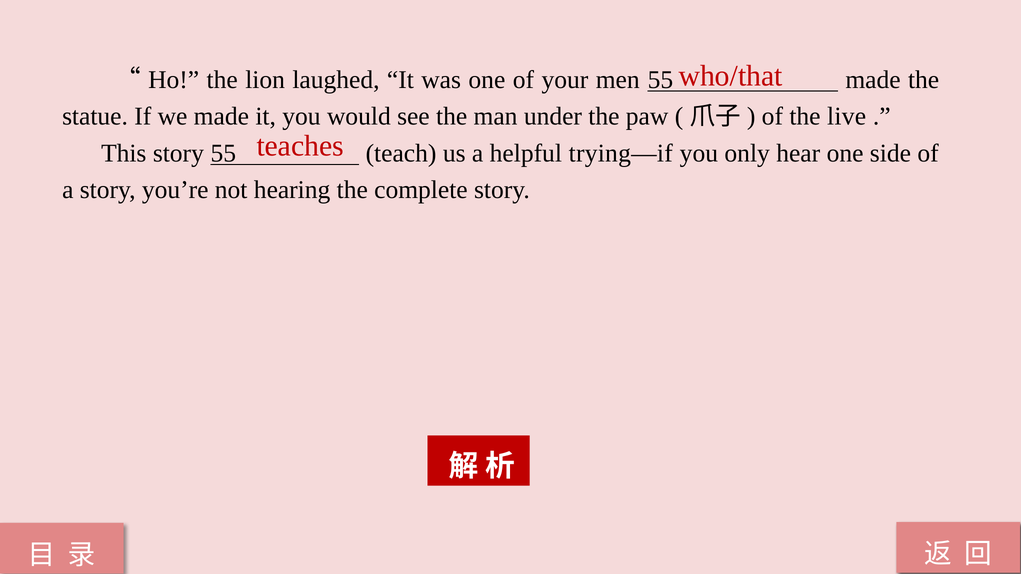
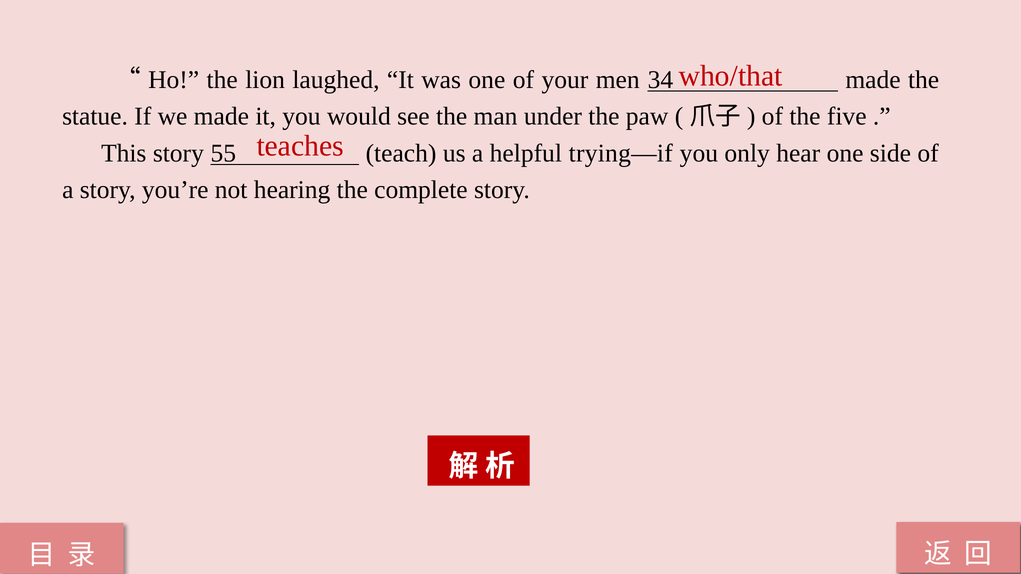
men 55: 55 -> 34
live: live -> five
